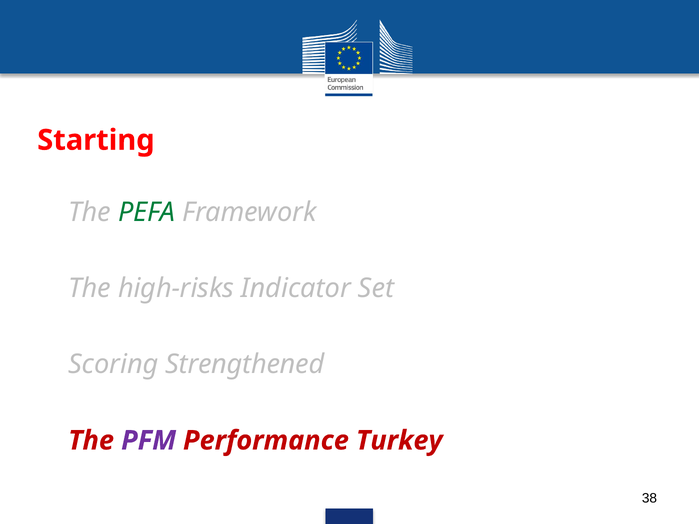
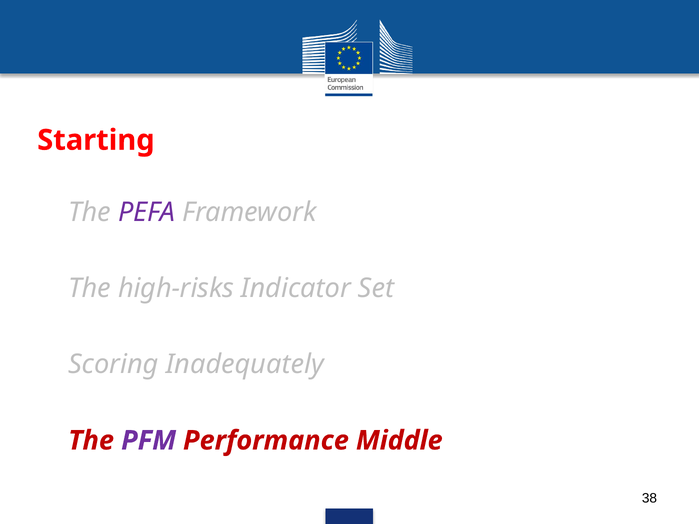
PEFA colour: green -> purple
Strengthened: Strengthened -> Inadequately
Turkey: Turkey -> Middle
